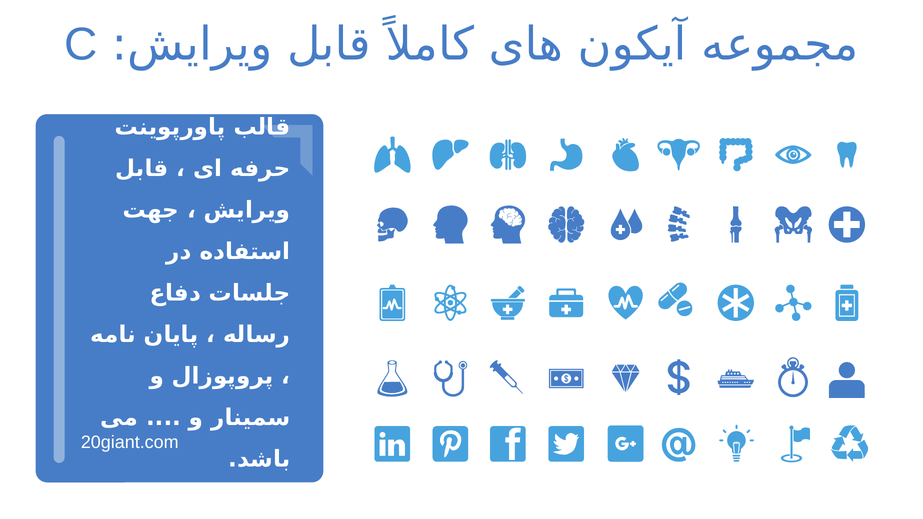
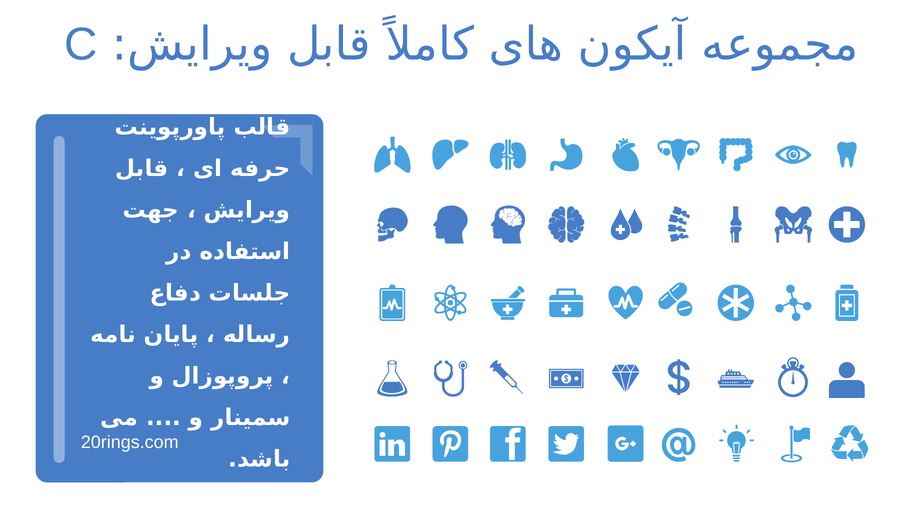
20giant.com: 20giant.com -> 20rings.com
